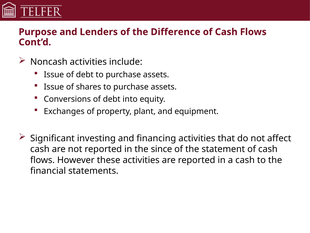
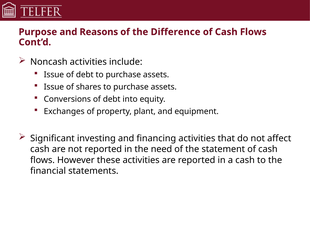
Lenders: Lenders -> Reasons
since: since -> need
